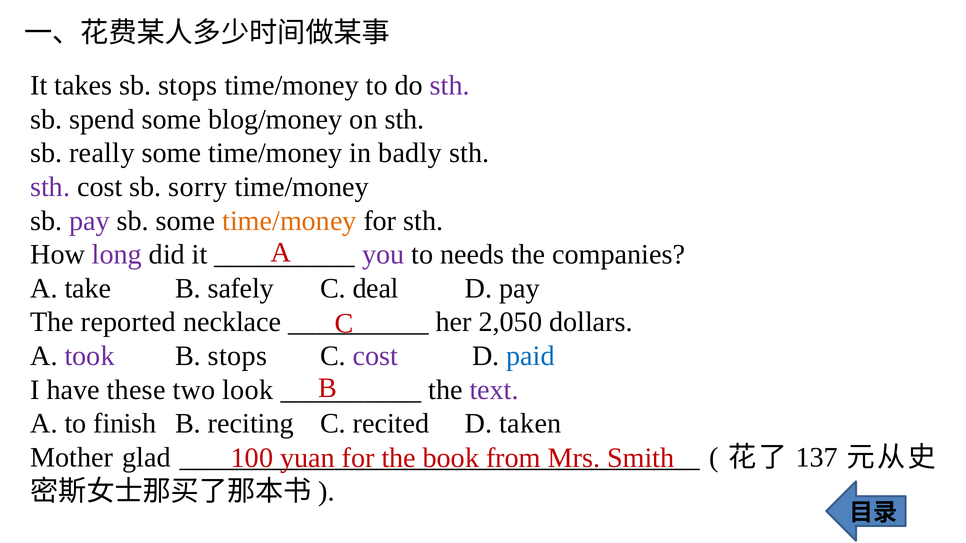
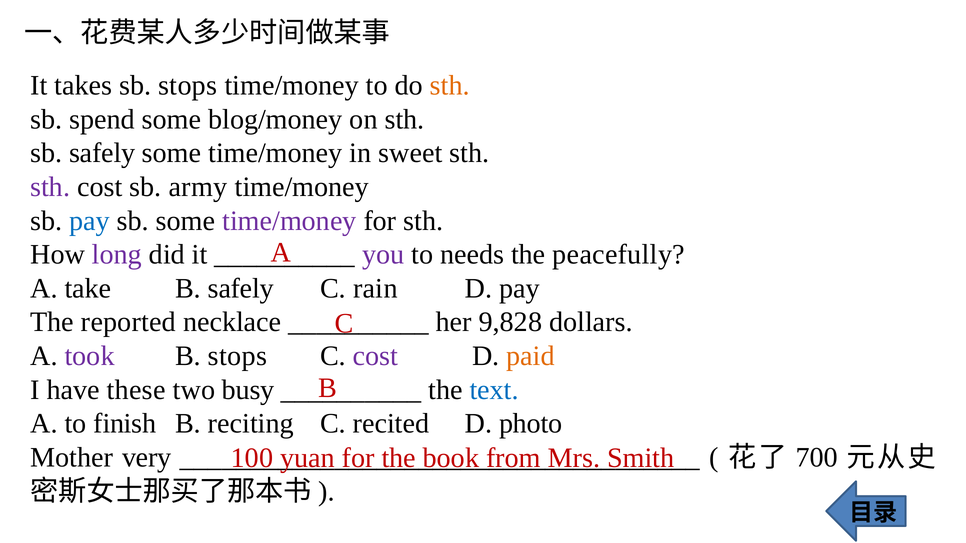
sth at (450, 86) colour: purple -> orange
sb really: really -> safely
badly: badly -> sweet
sorry: sorry -> army
pay at (90, 221) colour: purple -> blue
time/money at (289, 221) colour: orange -> purple
companies: companies -> peacefully
deal: deal -> rain
2,050: 2,050 -> 9,828
paid colour: blue -> orange
look: look -> busy
text colour: purple -> blue
taken: taken -> photo
glad: glad -> very
137: 137 -> 700
